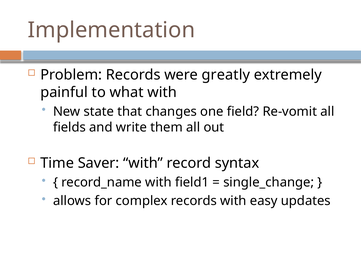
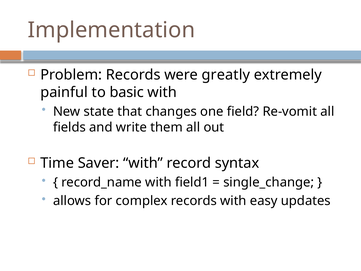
what: what -> basic
